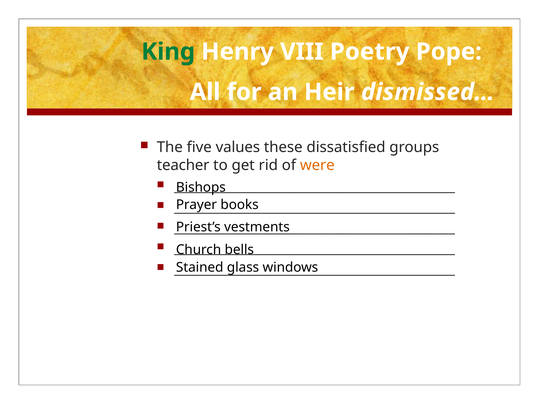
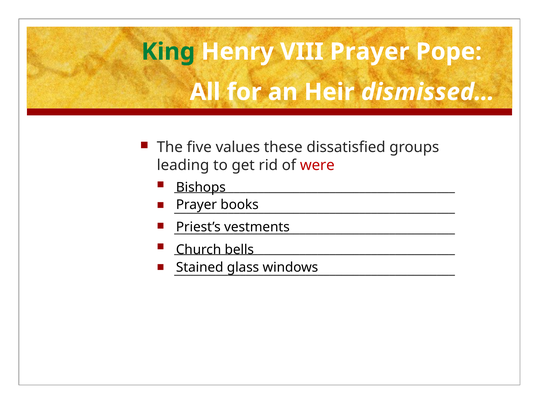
VIII Poetry: Poetry -> Prayer
teacher: teacher -> leading
were colour: orange -> red
